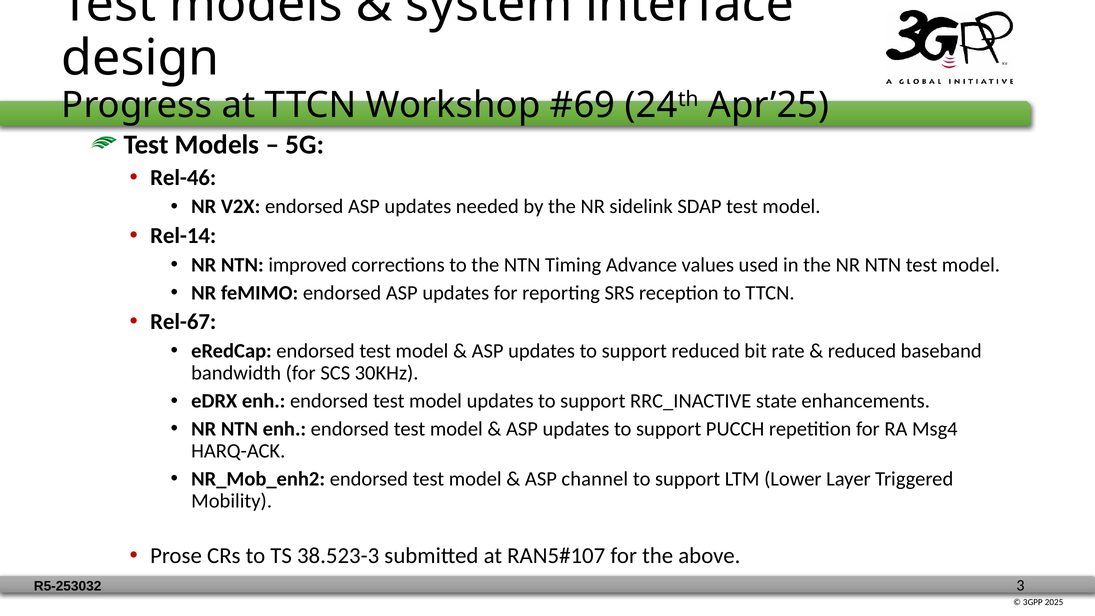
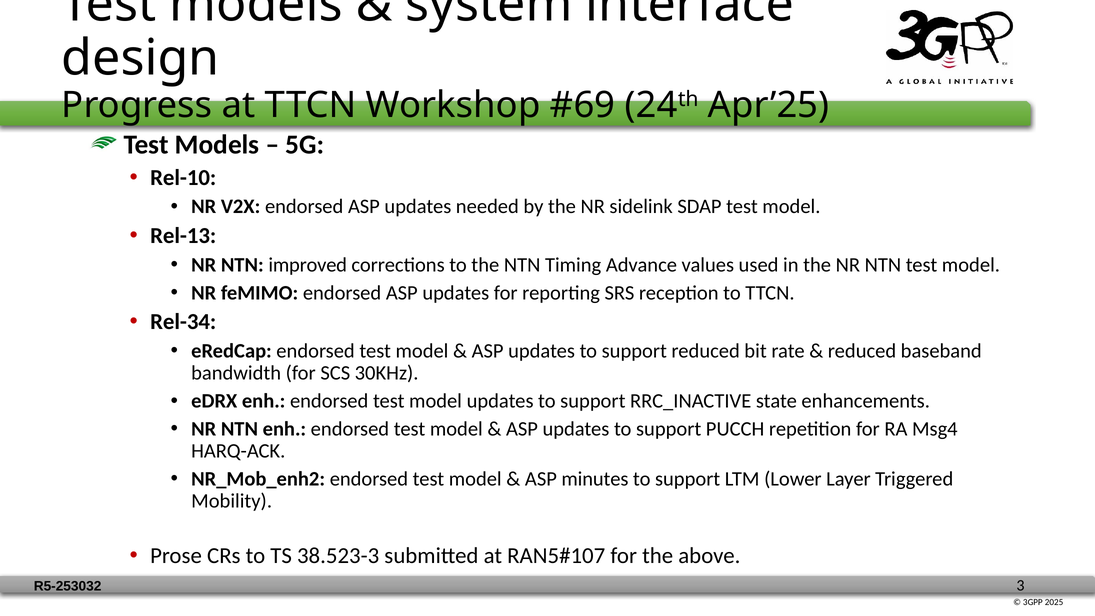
Rel-46: Rel-46 -> Rel-10
Rel-14: Rel-14 -> Rel-13
Rel-67: Rel-67 -> Rel-34
channel: channel -> minutes
